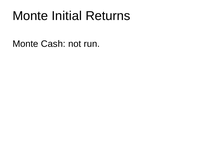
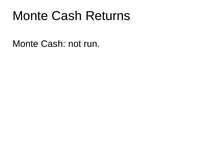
Initial at (67, 16): Initial -> Cash
